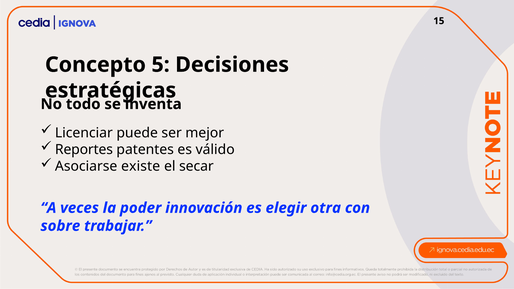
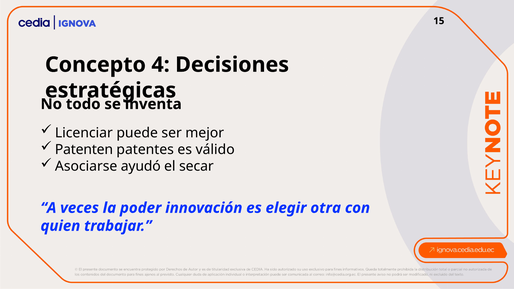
5: 5 -> 4
Reportes: Reportes -> Patenten
existe: existe -> ayudó
sobre: sobre -> quien
